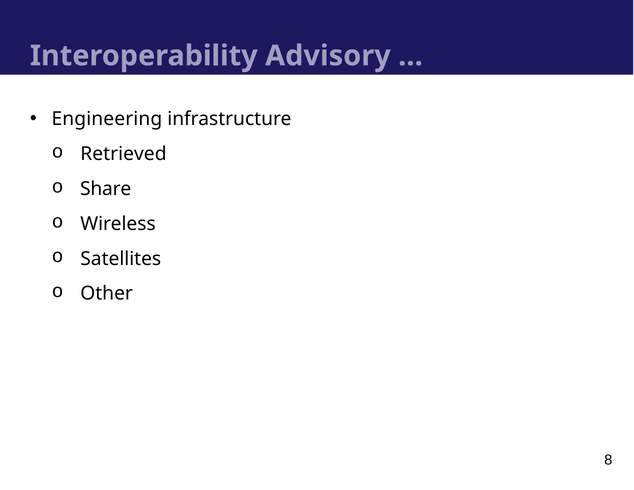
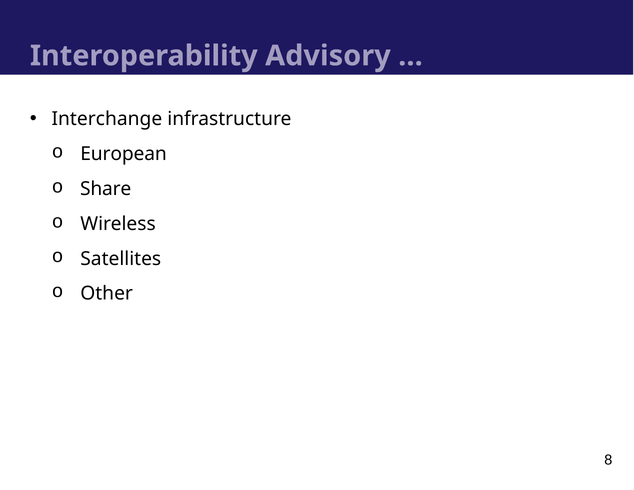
Engineering: Engineering -> Interchange
Retrieved: Retrieved -> European
